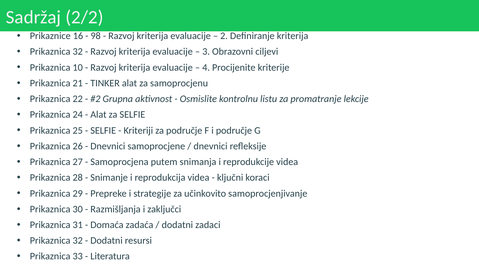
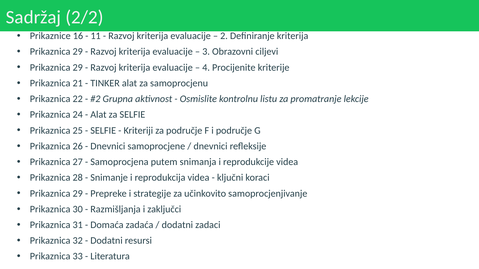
98: 98 -> 11
32 at (78, 52): 32 -> 29
10 at (78, 68): 10 -> 29
